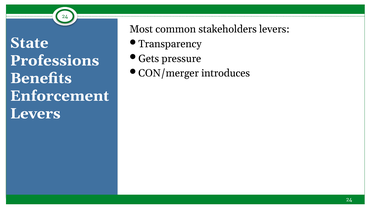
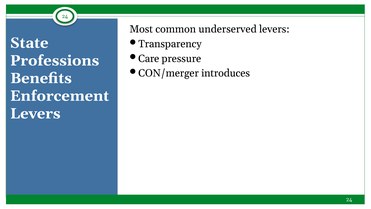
stakeholders: stakeholders -> underserved
Gets: Gets -> Care
